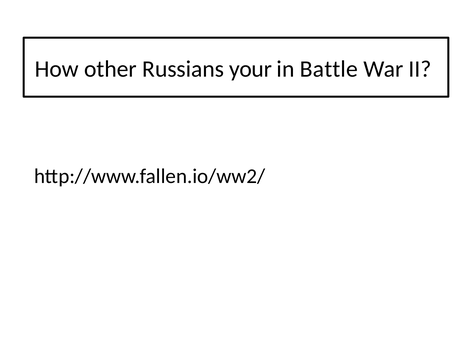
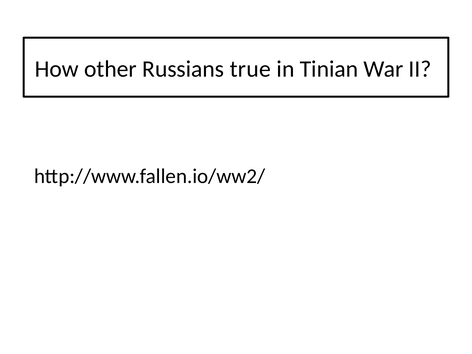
your: your -> true
Battle: Battle -> Tinian
